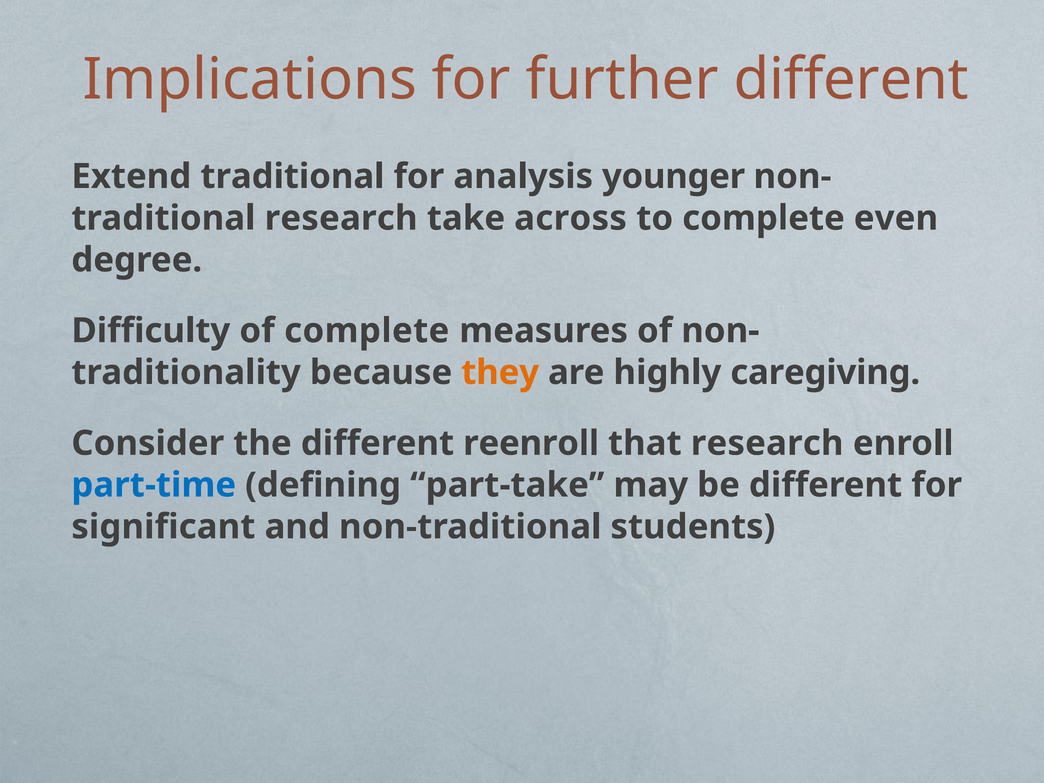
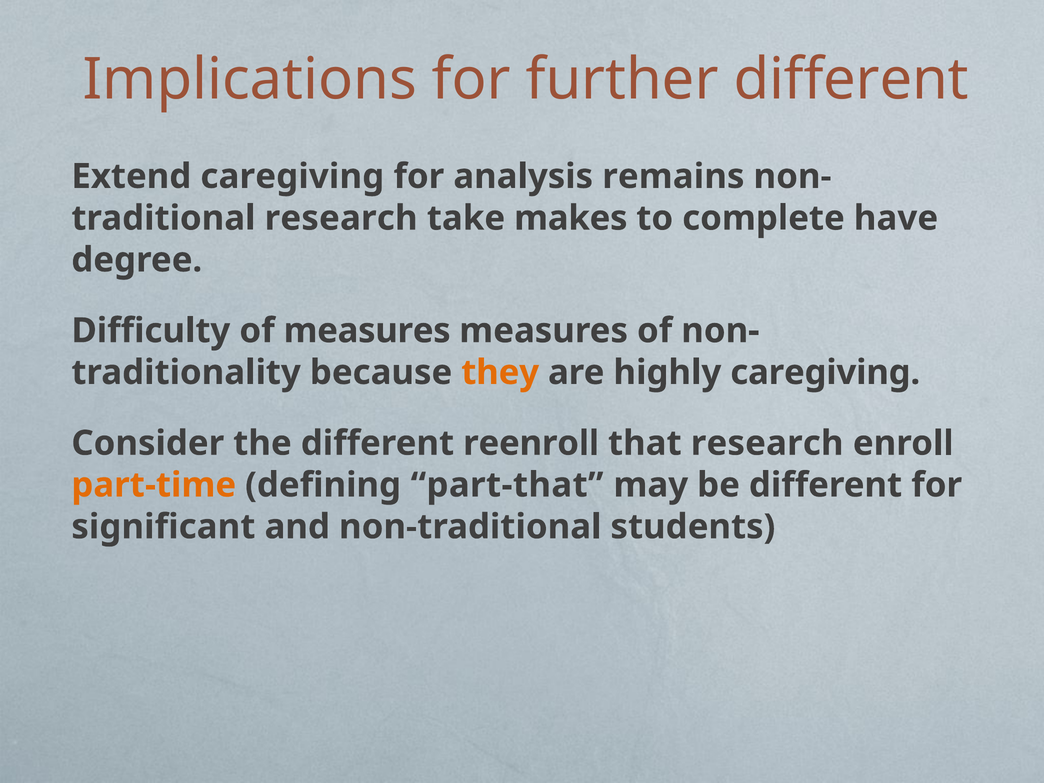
Extend traditional: traditional -> caregiving
younger: younger -> remains
across: across -> makes
even: even -> have
of complete: complete -> measures
part-time colour: blue -> orange
part-take: part-take -> part-that
